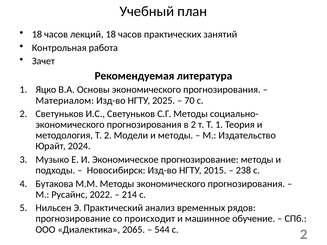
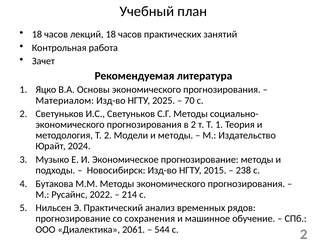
происходит: происходит -> сохранения
2065: 2065 -> 2061
